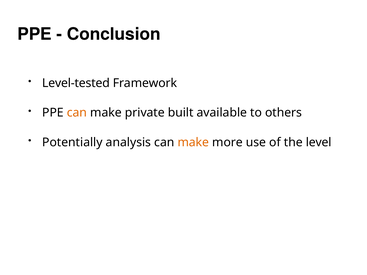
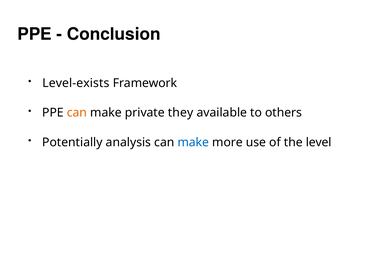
Level-tested: Level-tested -> Level-exists
built: built -> they
make at (193, 142) colour: orange -> blue
